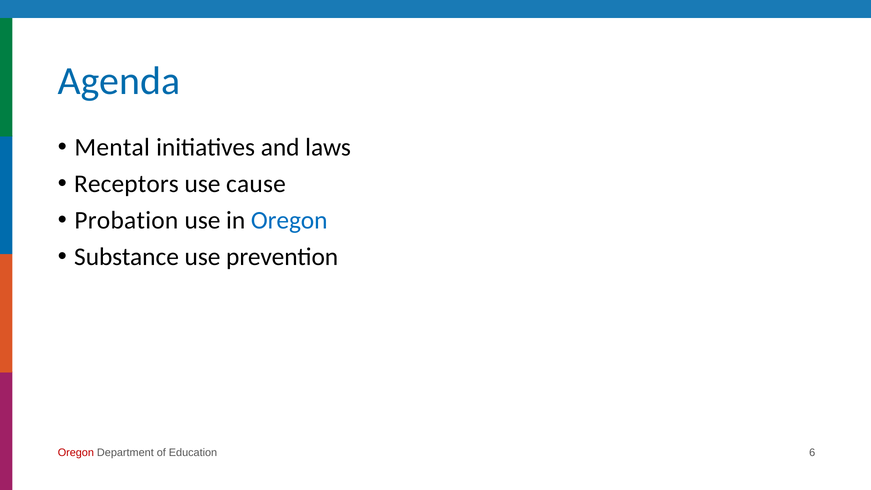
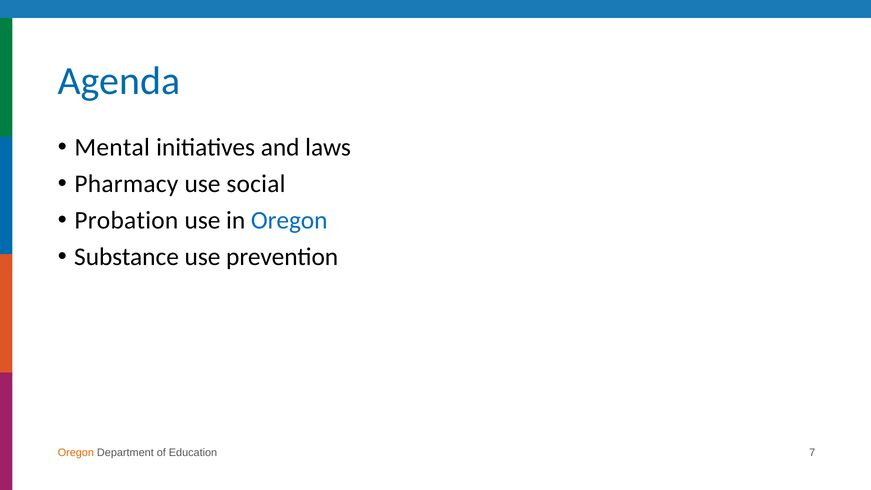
Receptors: Receptors -> Pharmacy
cause: cause -> social
Oregon at (76, 452) colour: red -> orange
6: 6 -> 7
